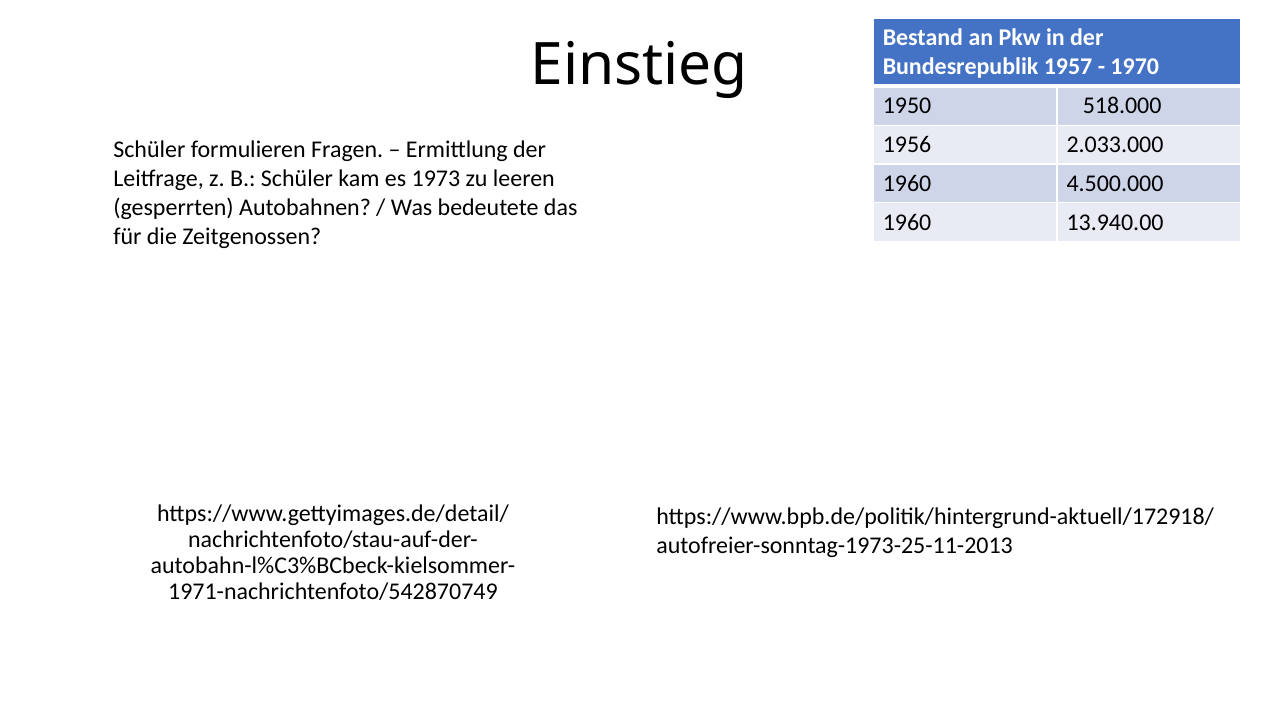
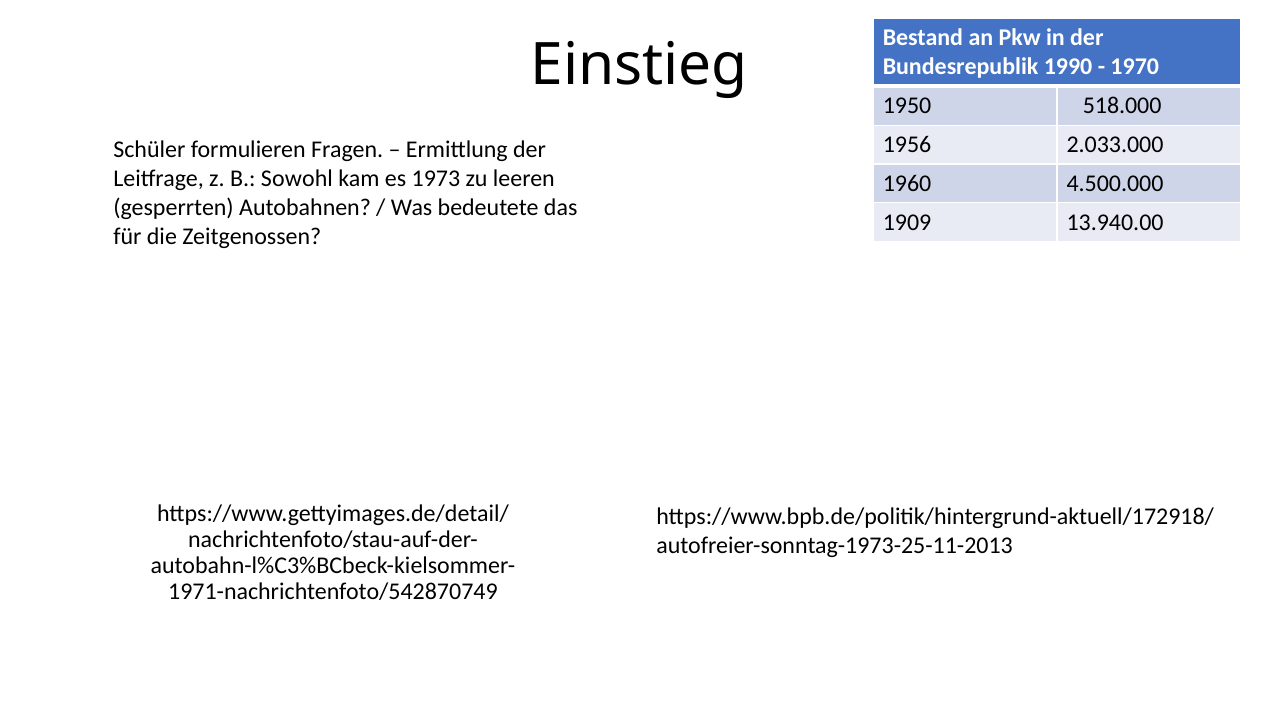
1957: 1957 -> 1990
B Schüler: Schüler -> Sowohl
1960 at (907, 223): 1960 -> 1909
